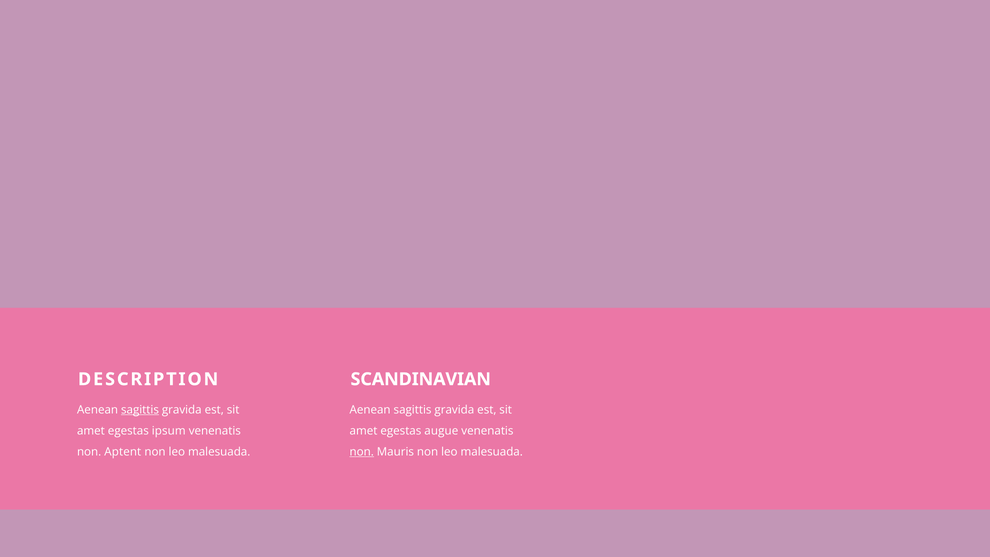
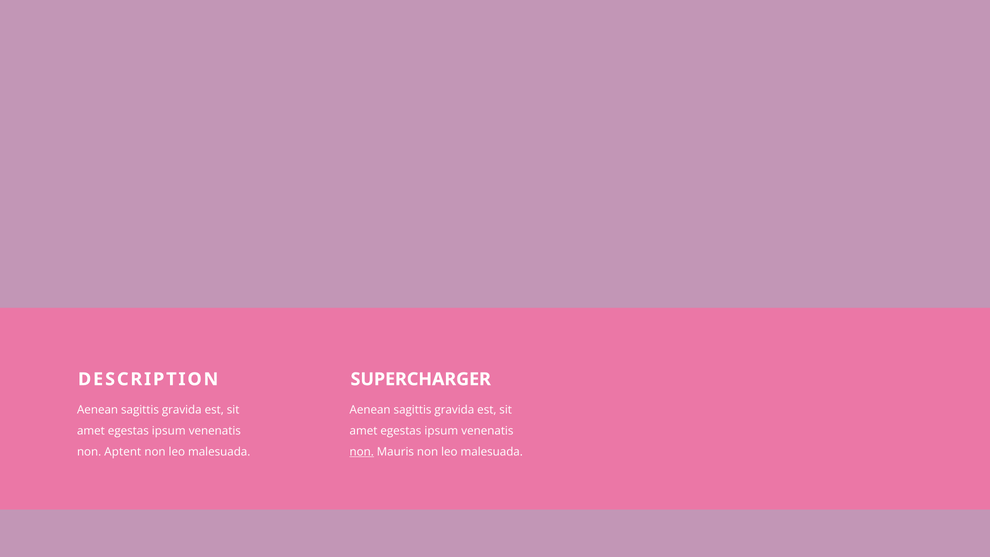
SCANDINAVIAN: SCANDINAVIAN -> SUPERCHARGER
sagittis at (140, 410) underline: present -> none
augue at (441, 431): augue -> ipsum
